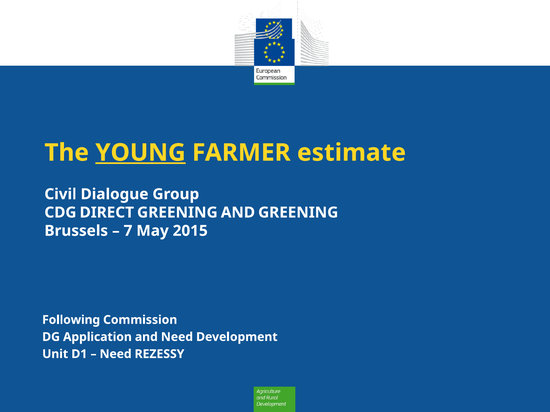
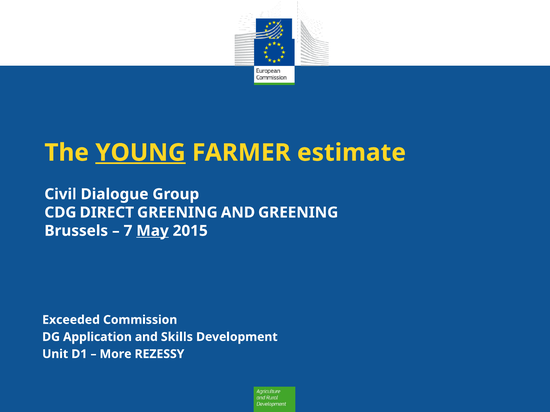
May underline: none -> present
Following: Following -> Exceeded
and Need: Need -> Skills
Need at (116, 354): Need -> More
